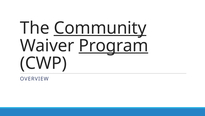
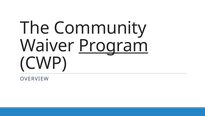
Community underline: present -> none
